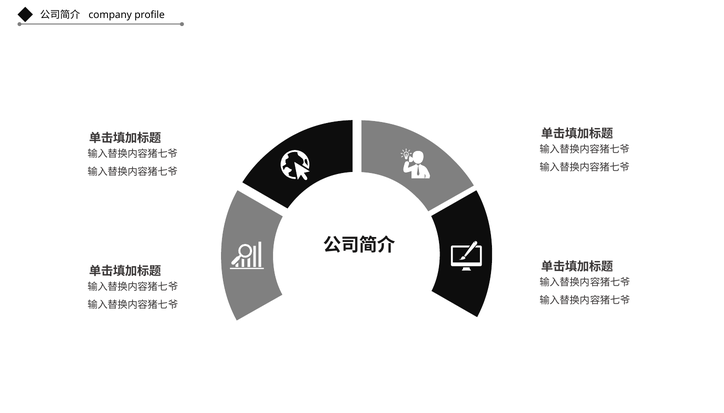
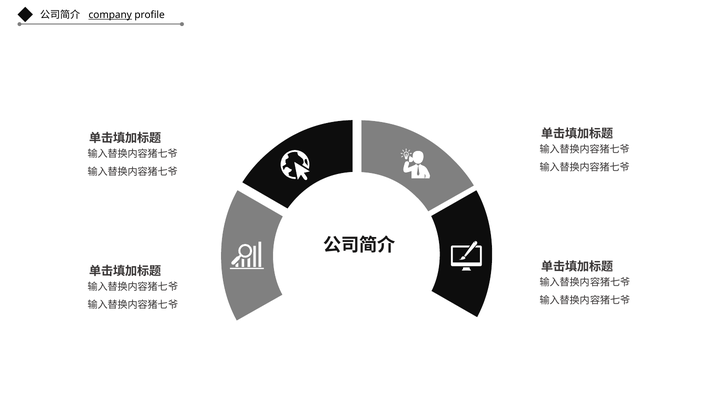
company underline: none -> present
